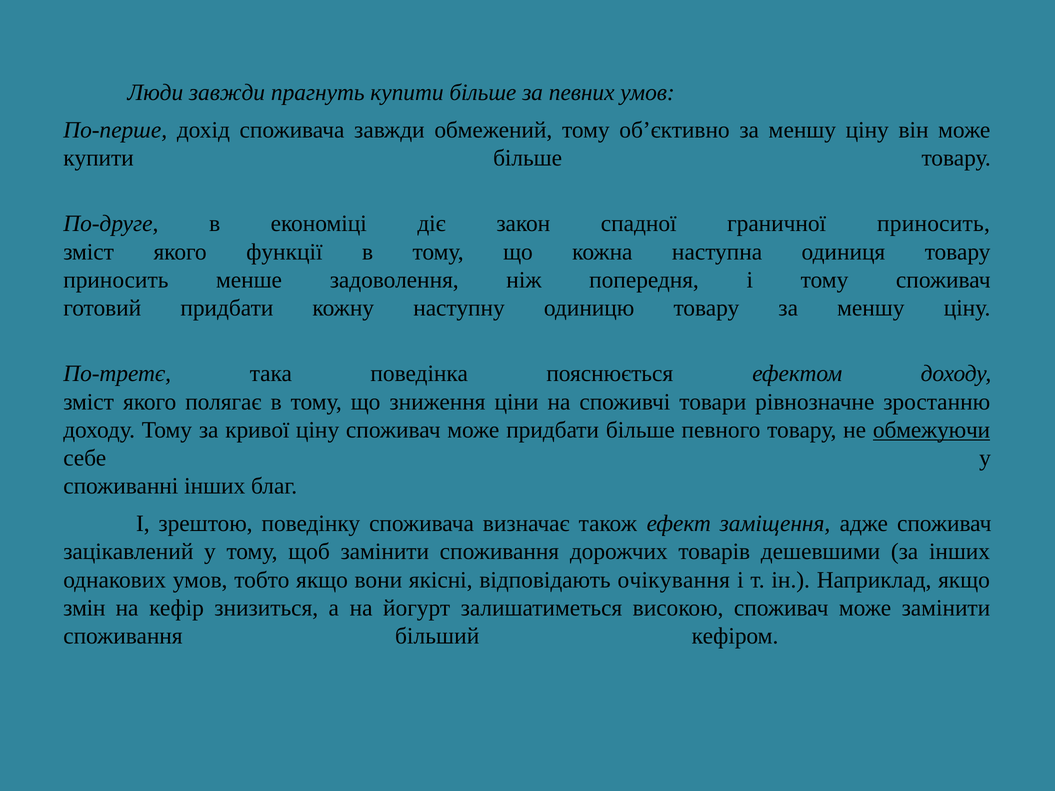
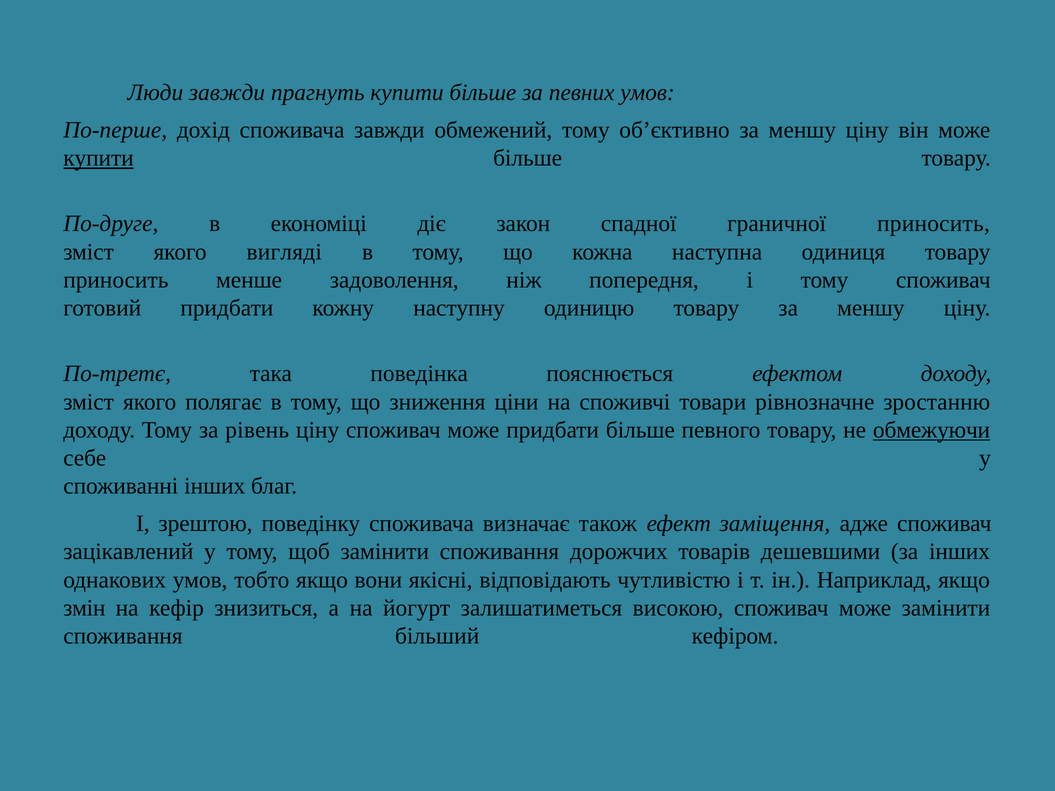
купити at (99, 158) underline: none -> present
функції: функції -> вигляді
кривої: кривої -> рівень
очікування: очікування -> чутливістю
